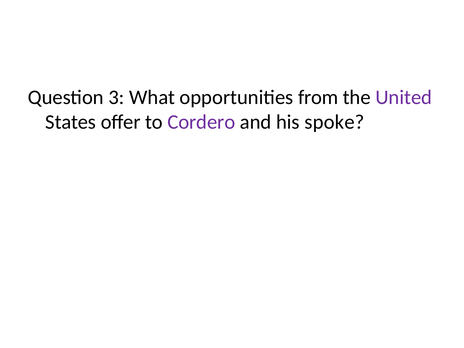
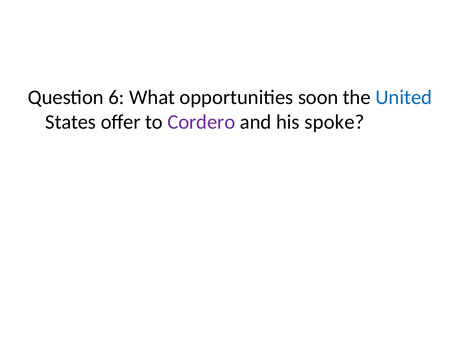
3: 3 -> 6
from: from -> soon
United colour: purple -> blue
